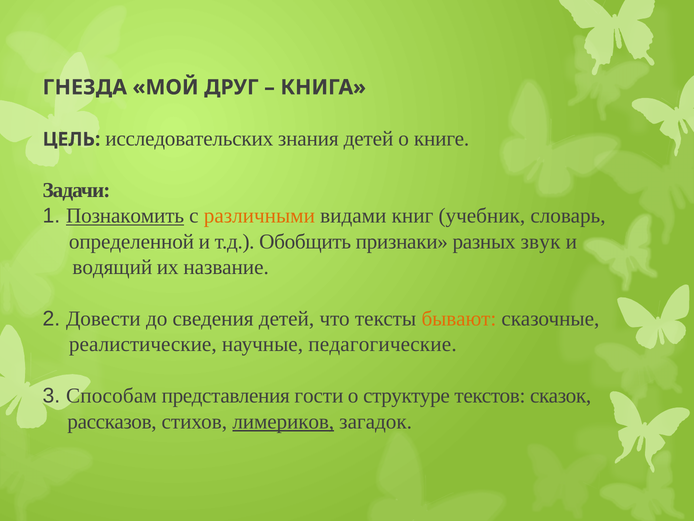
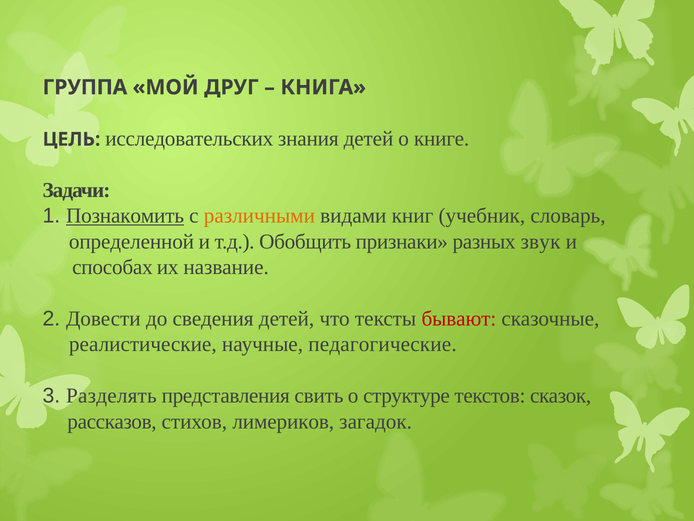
ГНЕЗДА: ГНЕЗДА -> ГРУППА
водящий: водящий -> способах
бывают colour: orange -> red
Способам: Способам -> Разделять
гости: гости -> свить
лимериков underline: present -> none
